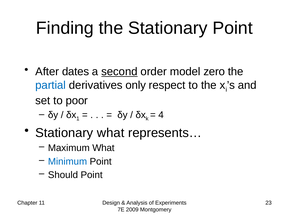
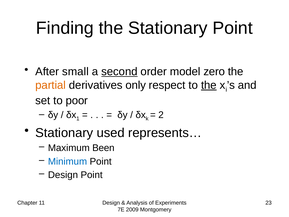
dates: dates -> small
partial colour: blue -> orange
the at (209, 85) underline: none -> present
4: 4 -> 2
Stationary what: what -> used
Maximum What: What -> Been
Should at (63, 175): Should -> Design
